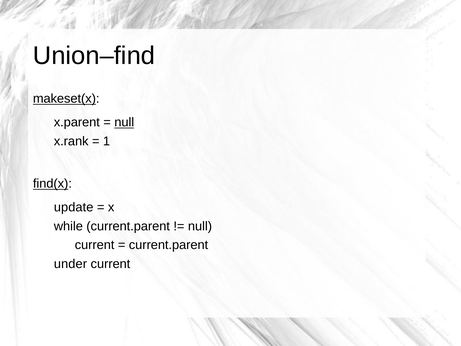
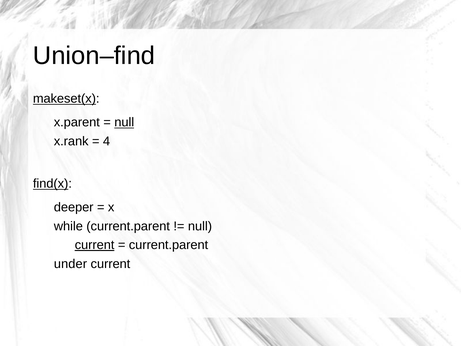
1: 1 -> 4
update: update -> deeper
current at (95, 245) underline: none -> present
